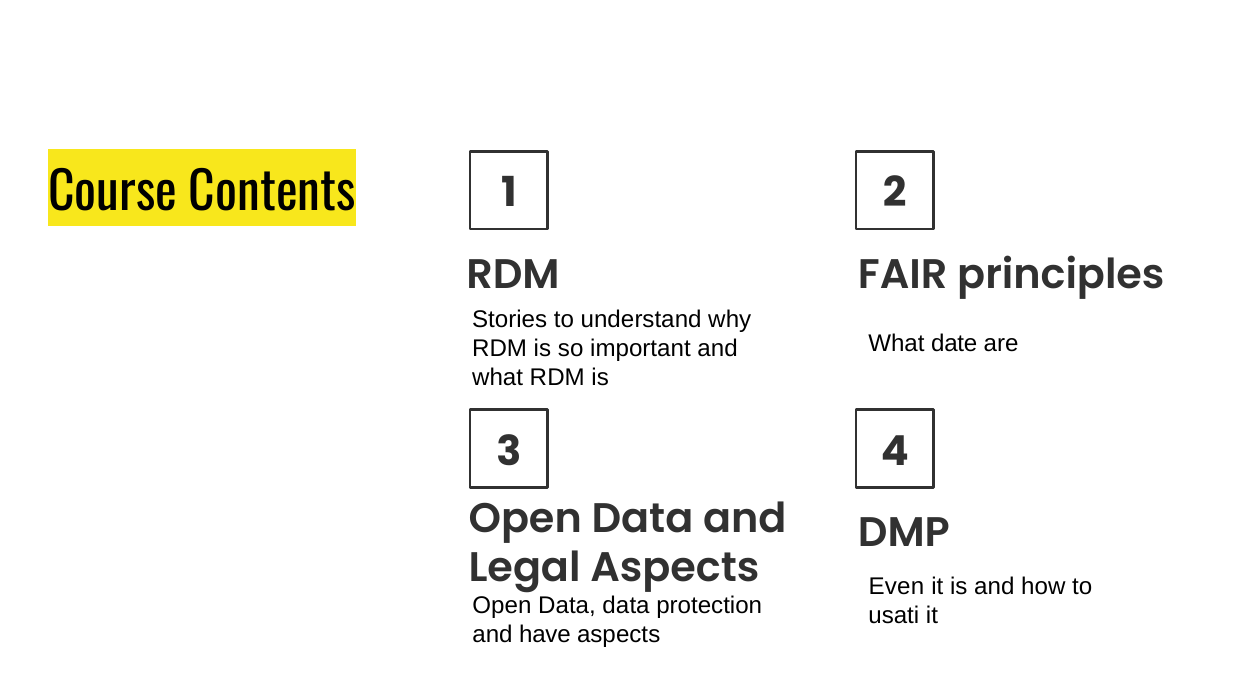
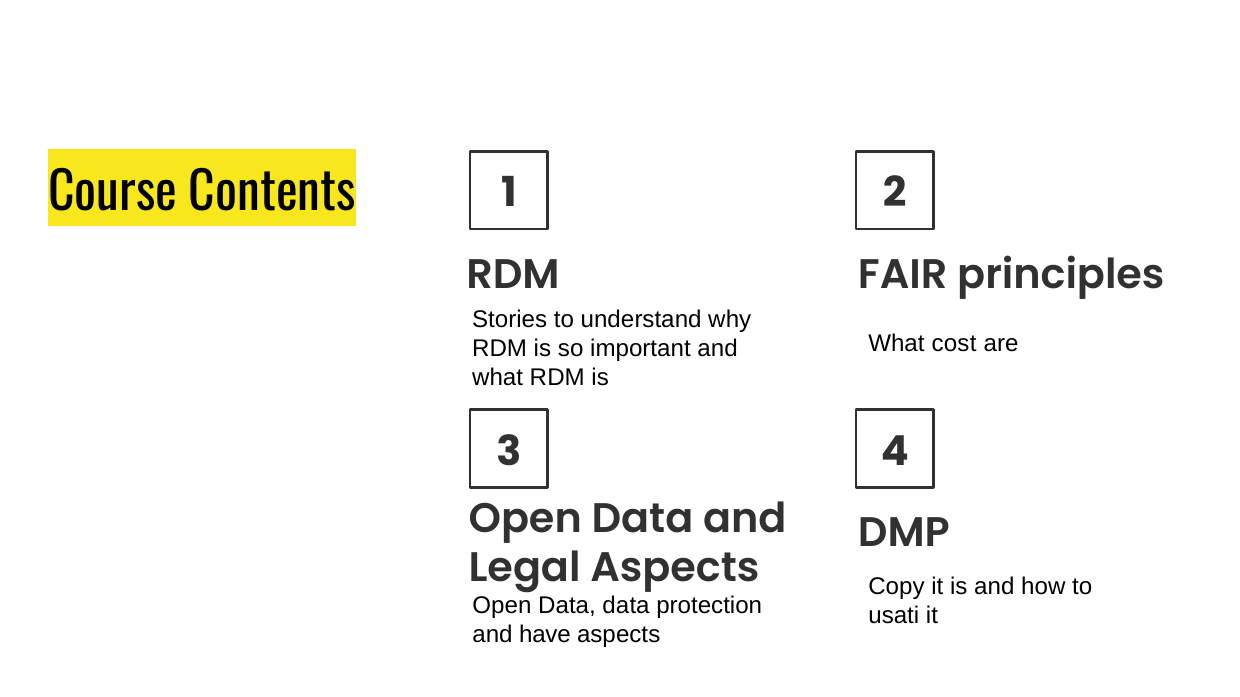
date: date -> cost
Even: Even -> Copy
